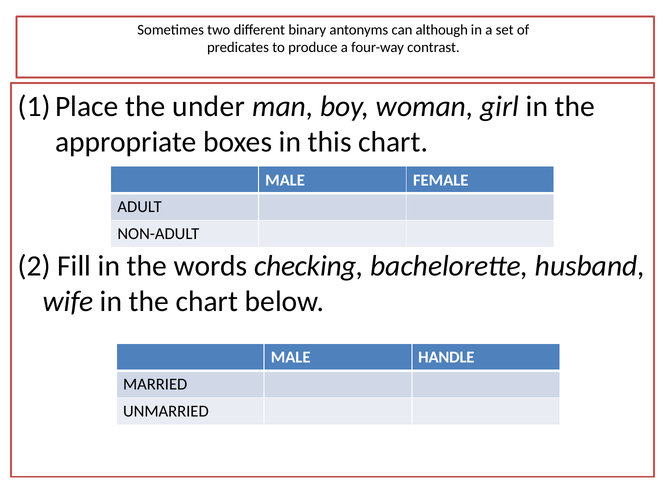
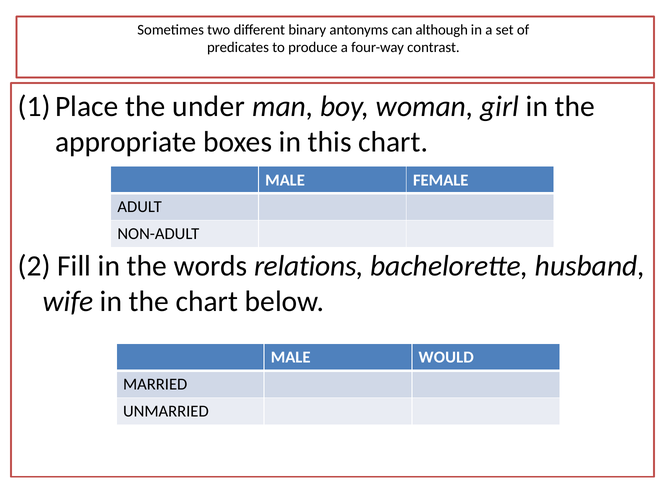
checking: checking -> relations
HANDLE: HANDLE -> WOULD
